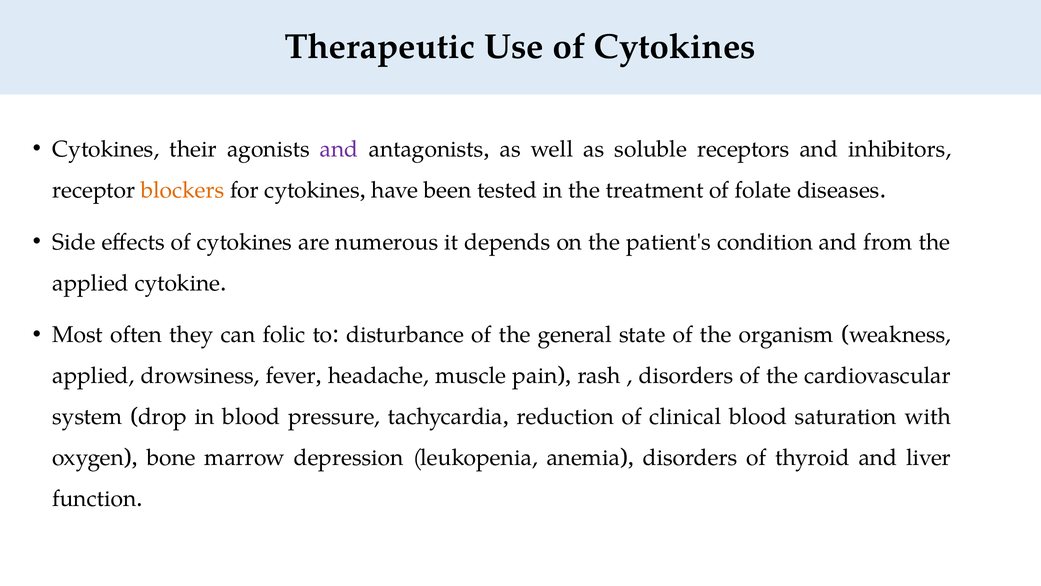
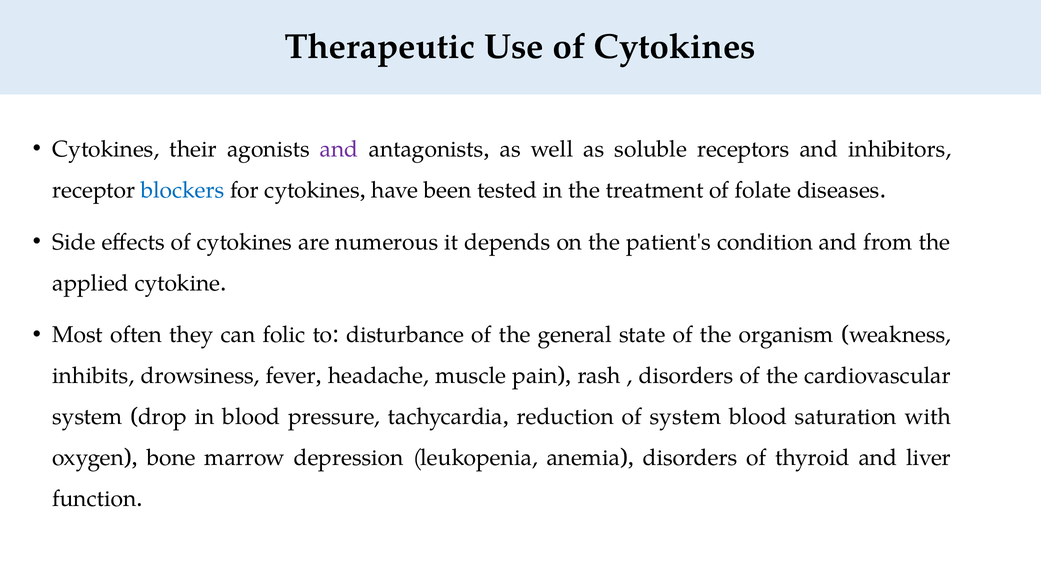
blockers colour: orange -> blue
applied at (93, 376): applied -> inhibits
of clinical: clinical -> system
